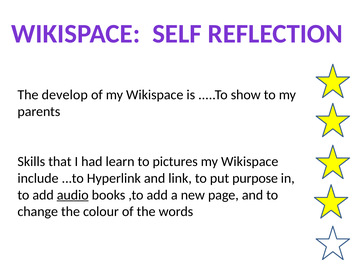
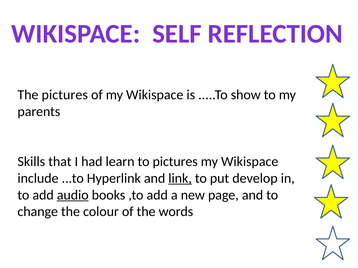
The develop: develop -> pictures
link underline: none -> present
purpose: purpose -> develop
